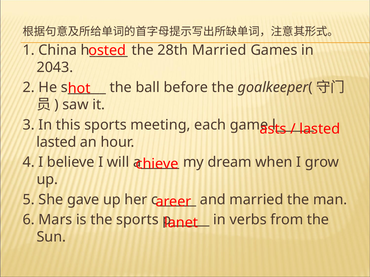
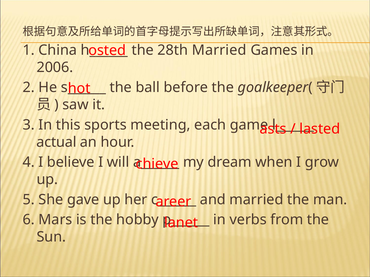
2043: 2043 -> 2006
lasted at (56, 142): lasted -> actual
the sports: sports -> hobby
